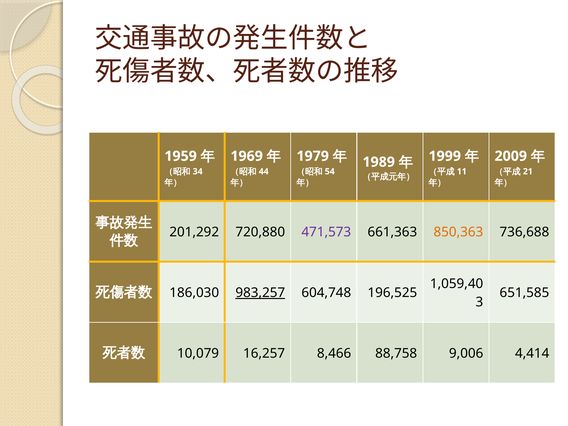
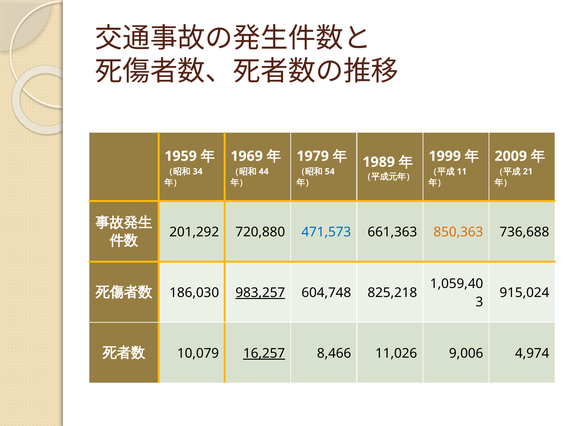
471,573 colour: purple -> blue
196,525: 196,525 -> 825,218
651,585: 651,585 -> 915,024
16,257 underline: none -> present
88,758: 88,758 -> 11,026
4,414: 4,414 -> 4,974
